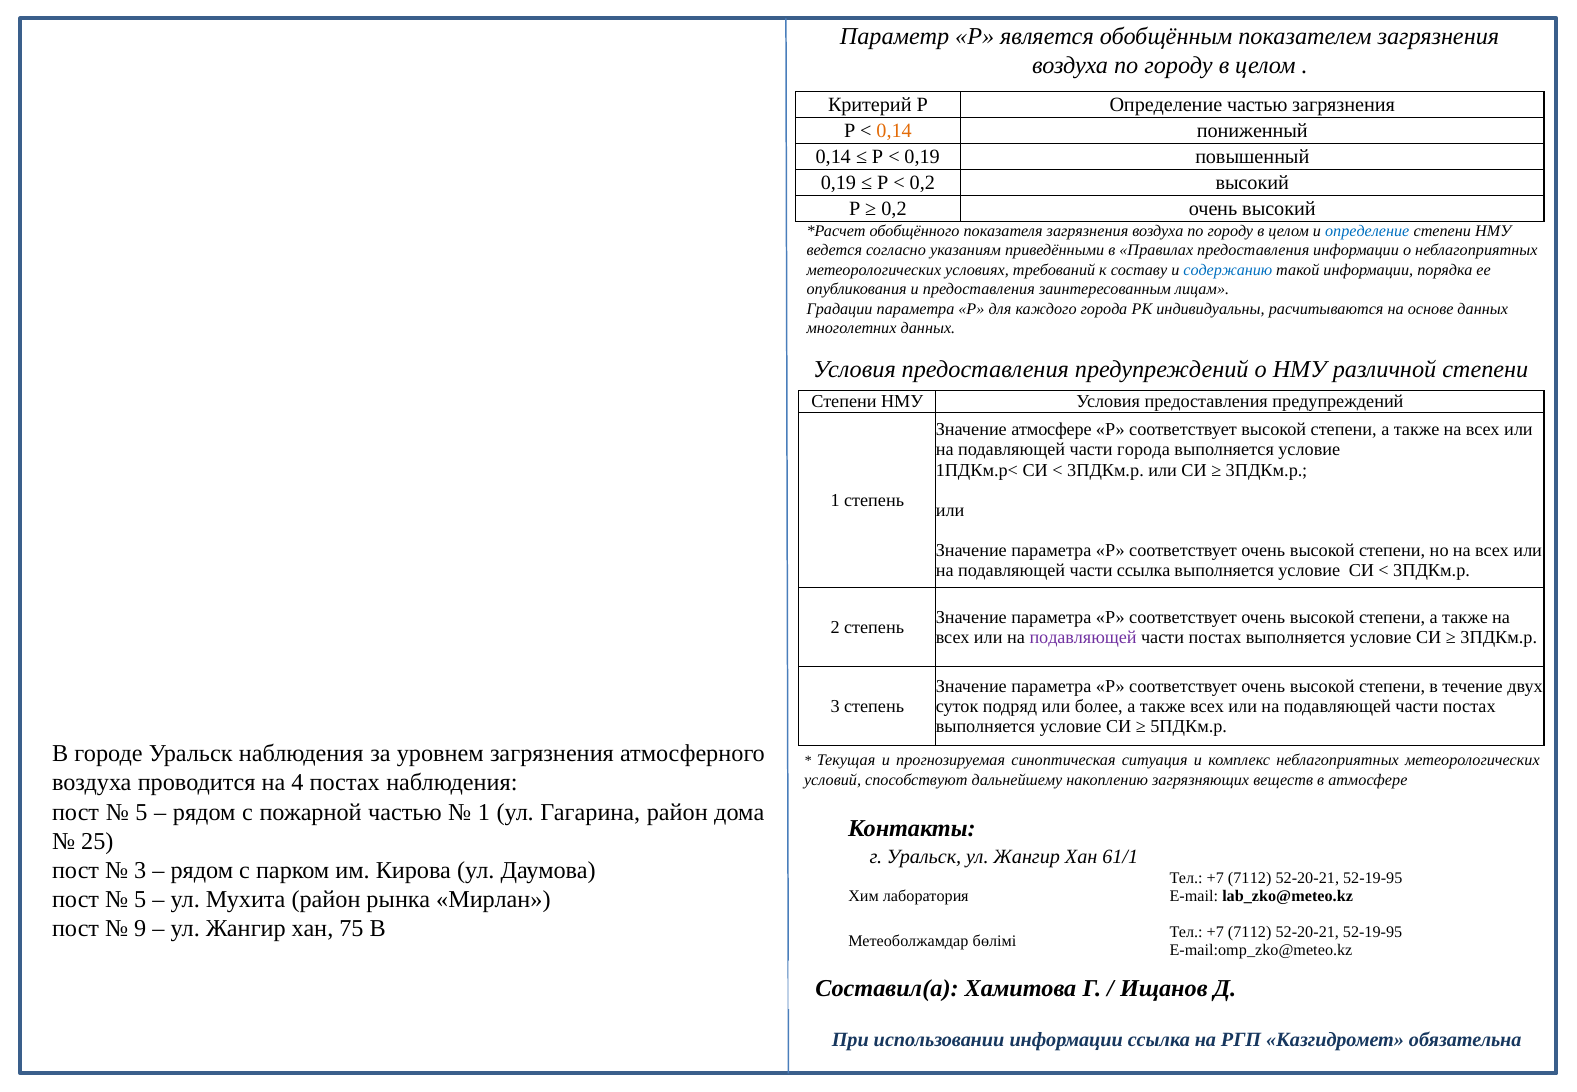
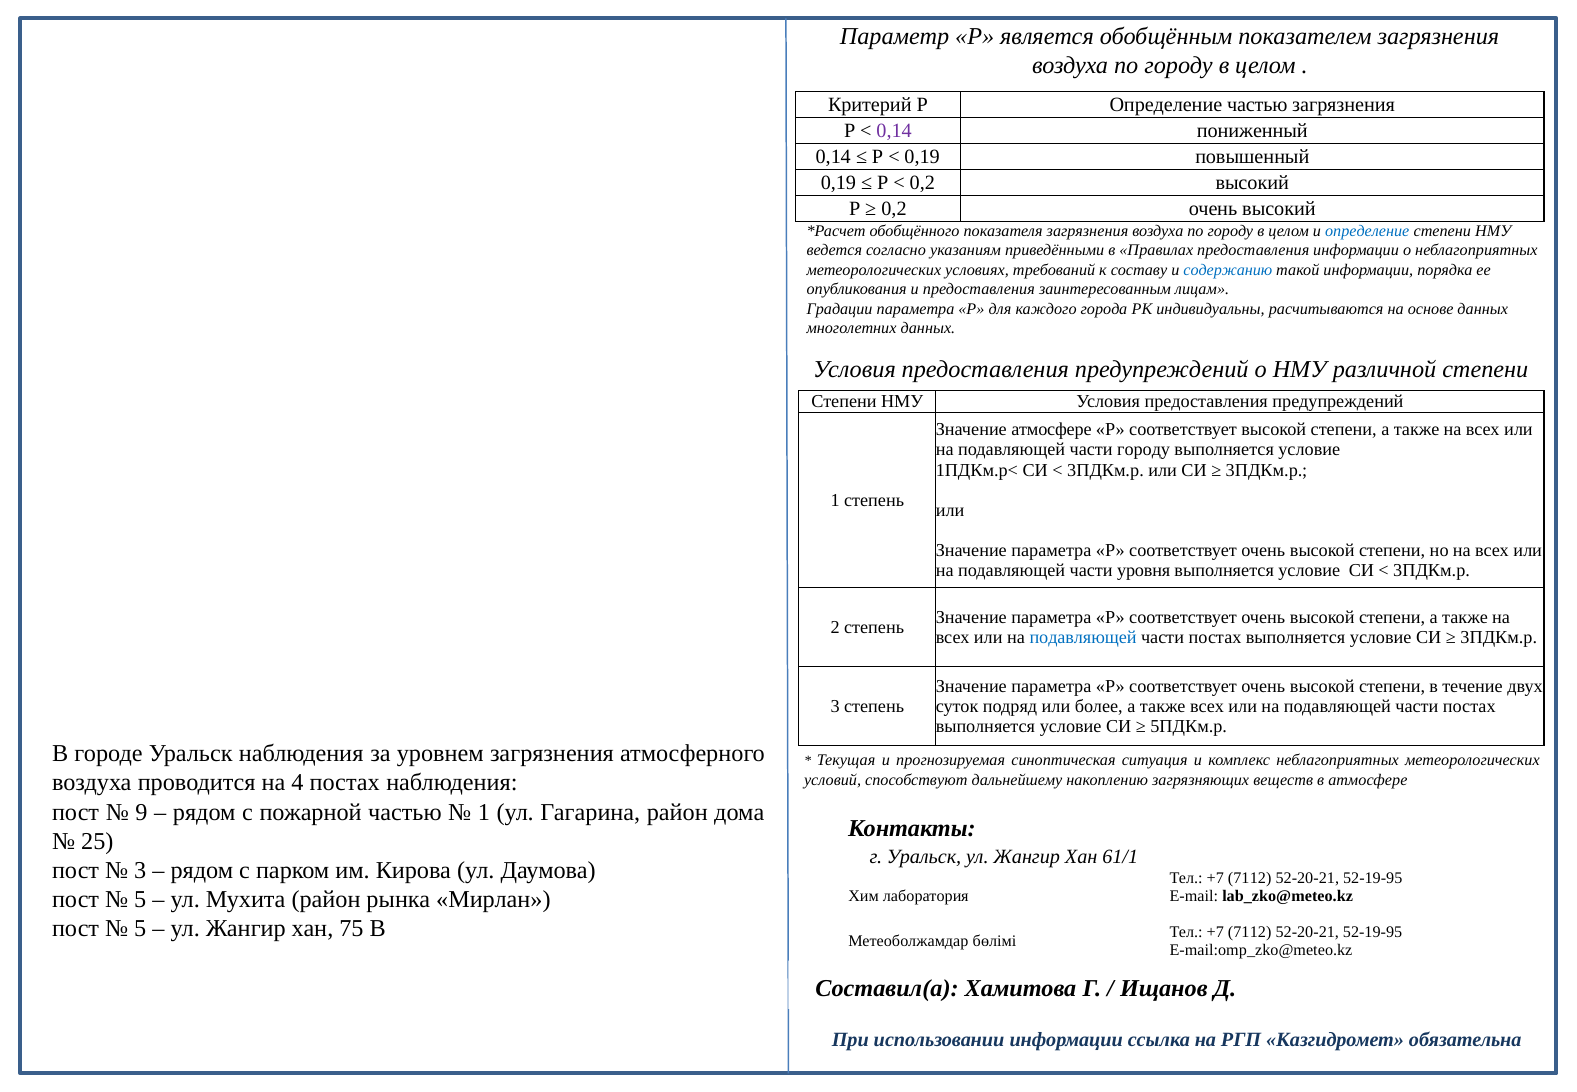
0,14 at (894, 131) colour: orange -> purple
части города: города -> городу
части ссылка: ссылка -> уровня
подавляющей at (1083, 637) colour: purple -> blue
5 at (142, 812): 5 -> 9
9 at (140, 928): 9 -> 5
